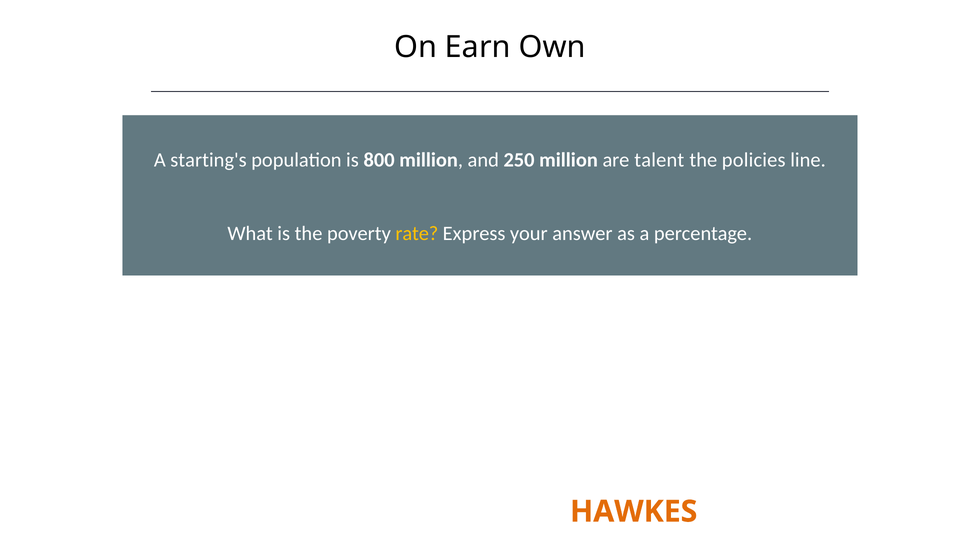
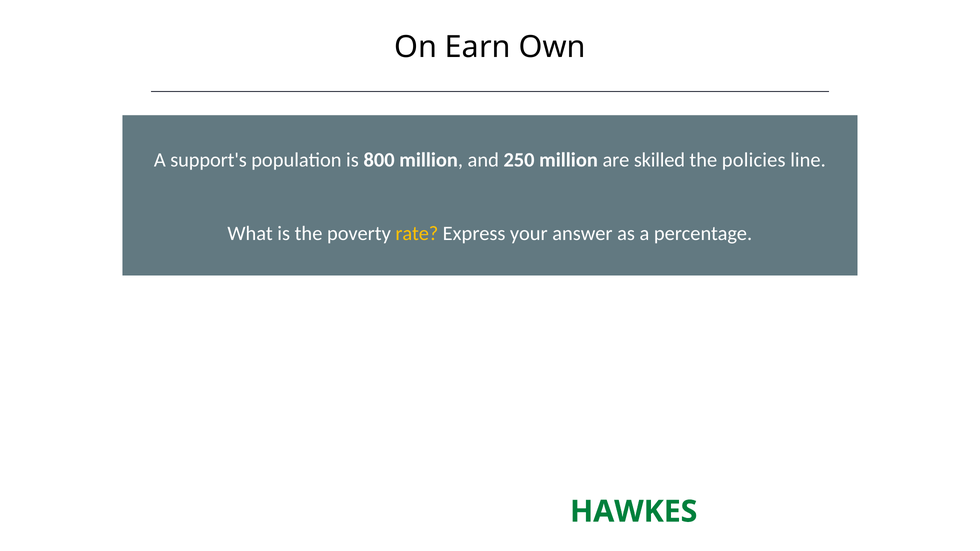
starting's: starting's -> support's
talent: talent -> skilled
HAWKES colour: orange -> green
